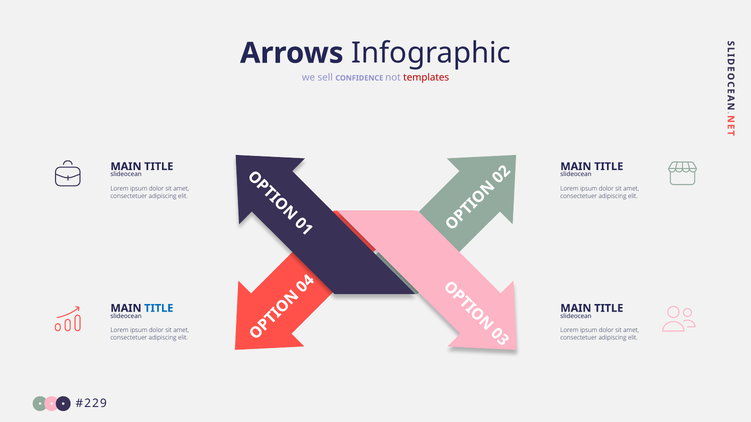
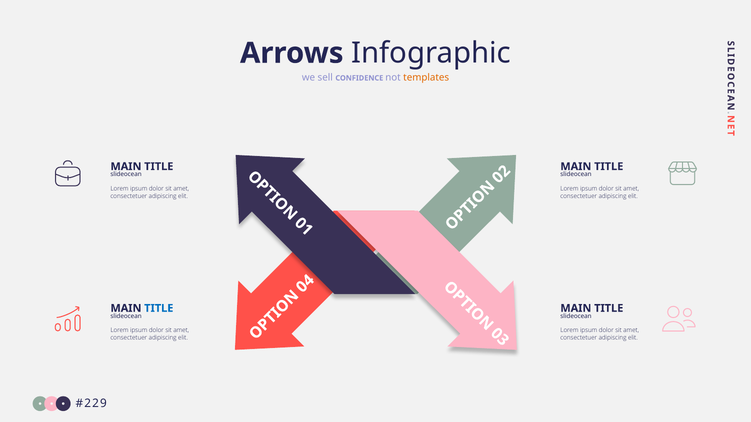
templates colour: red -> orange
